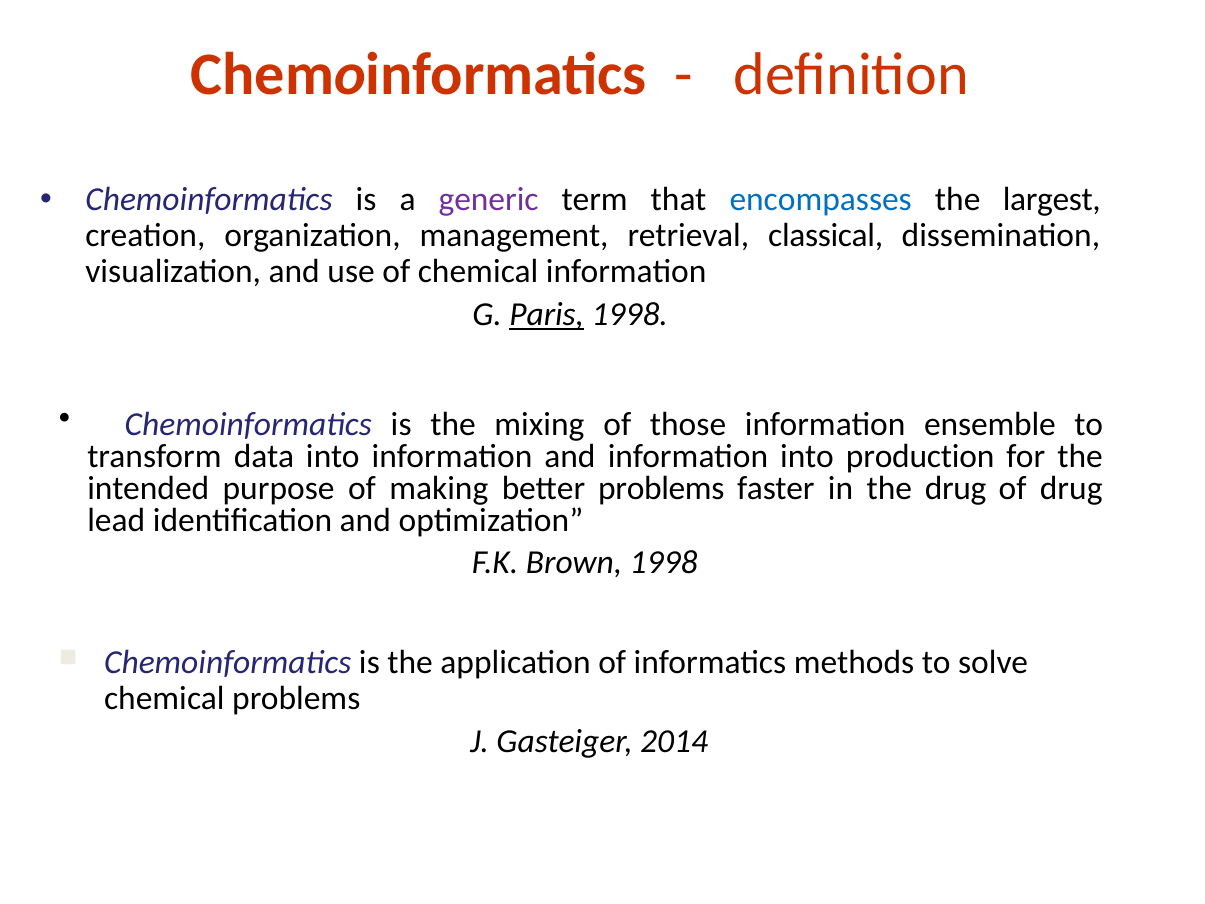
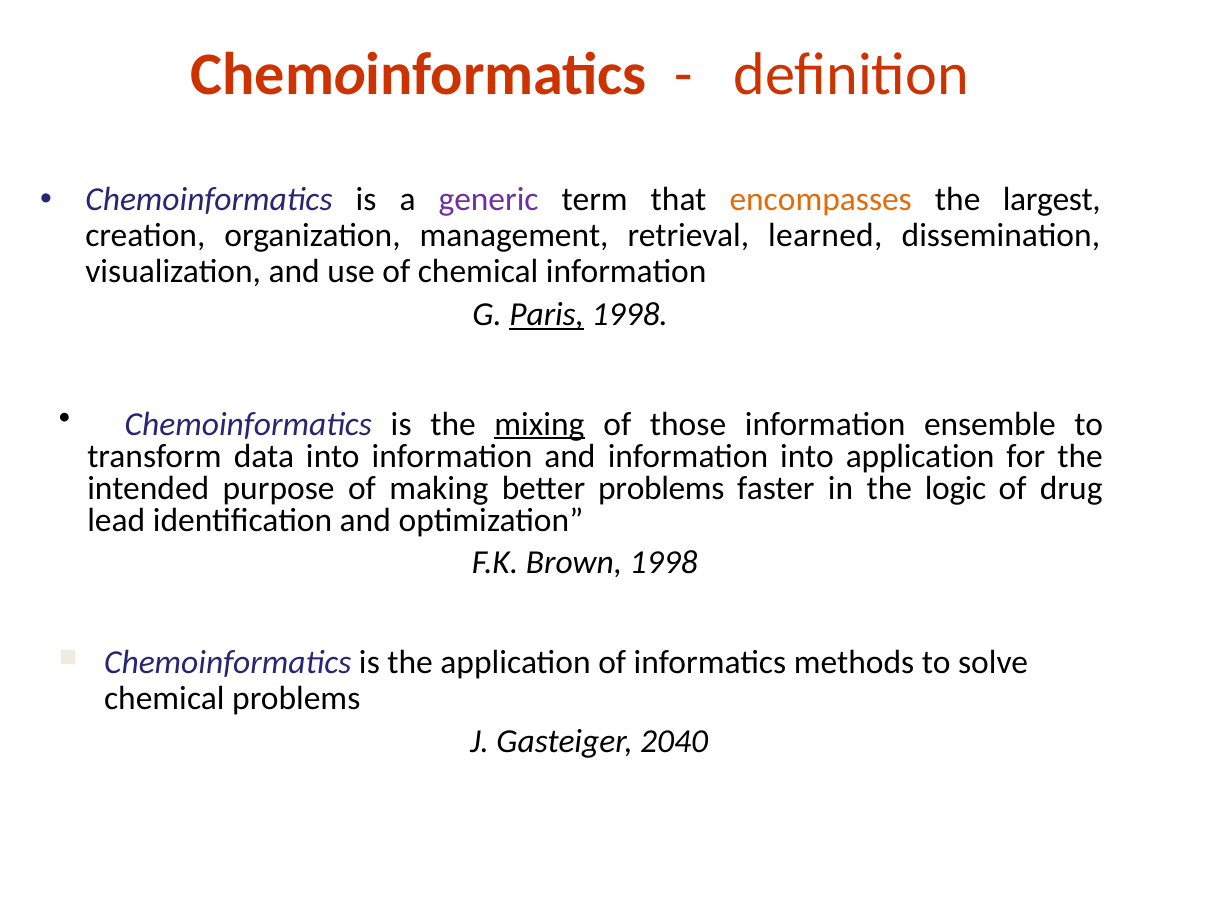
encompasses colour: blue -> orange
classical: classical -> learned
mixing underline: none -> present
into production: production -> application
the drug: drug -> logic
2014: 2014 -> 2040
